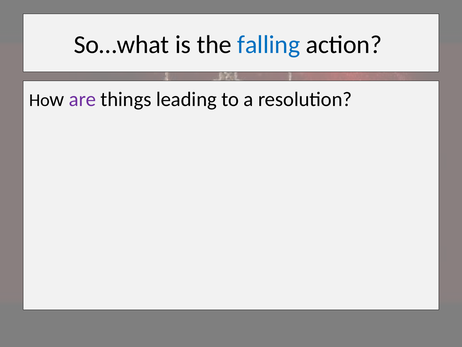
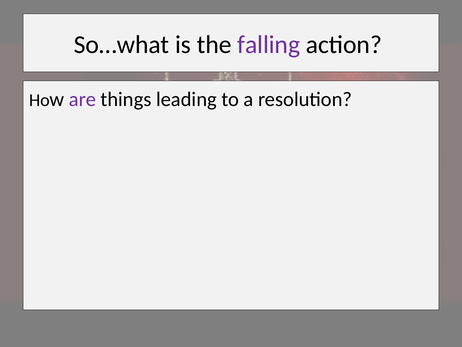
falling colour: blue -> purple
